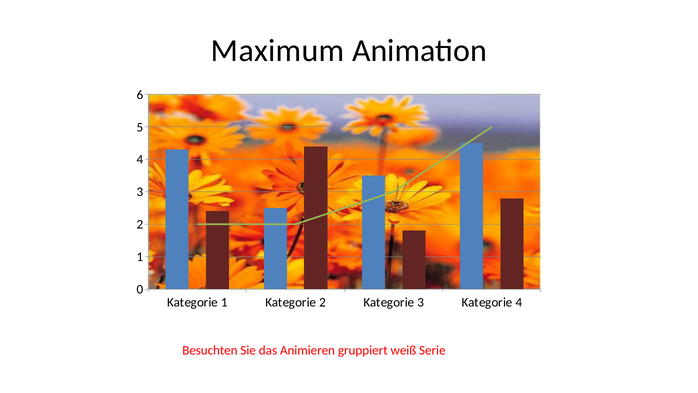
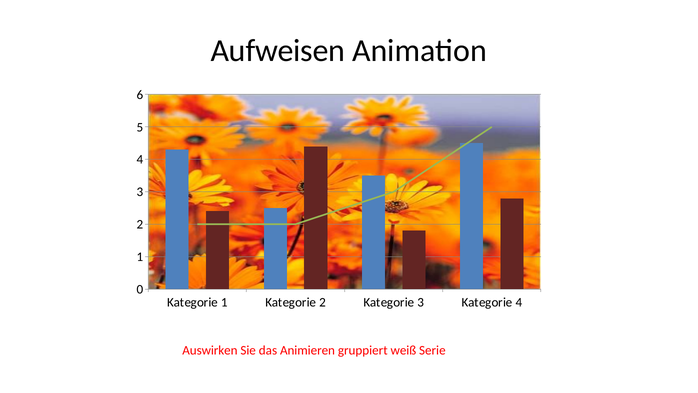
Maximum: Maximum -> Aufweisen
Besuchten: Besuchten -> Auswirken
